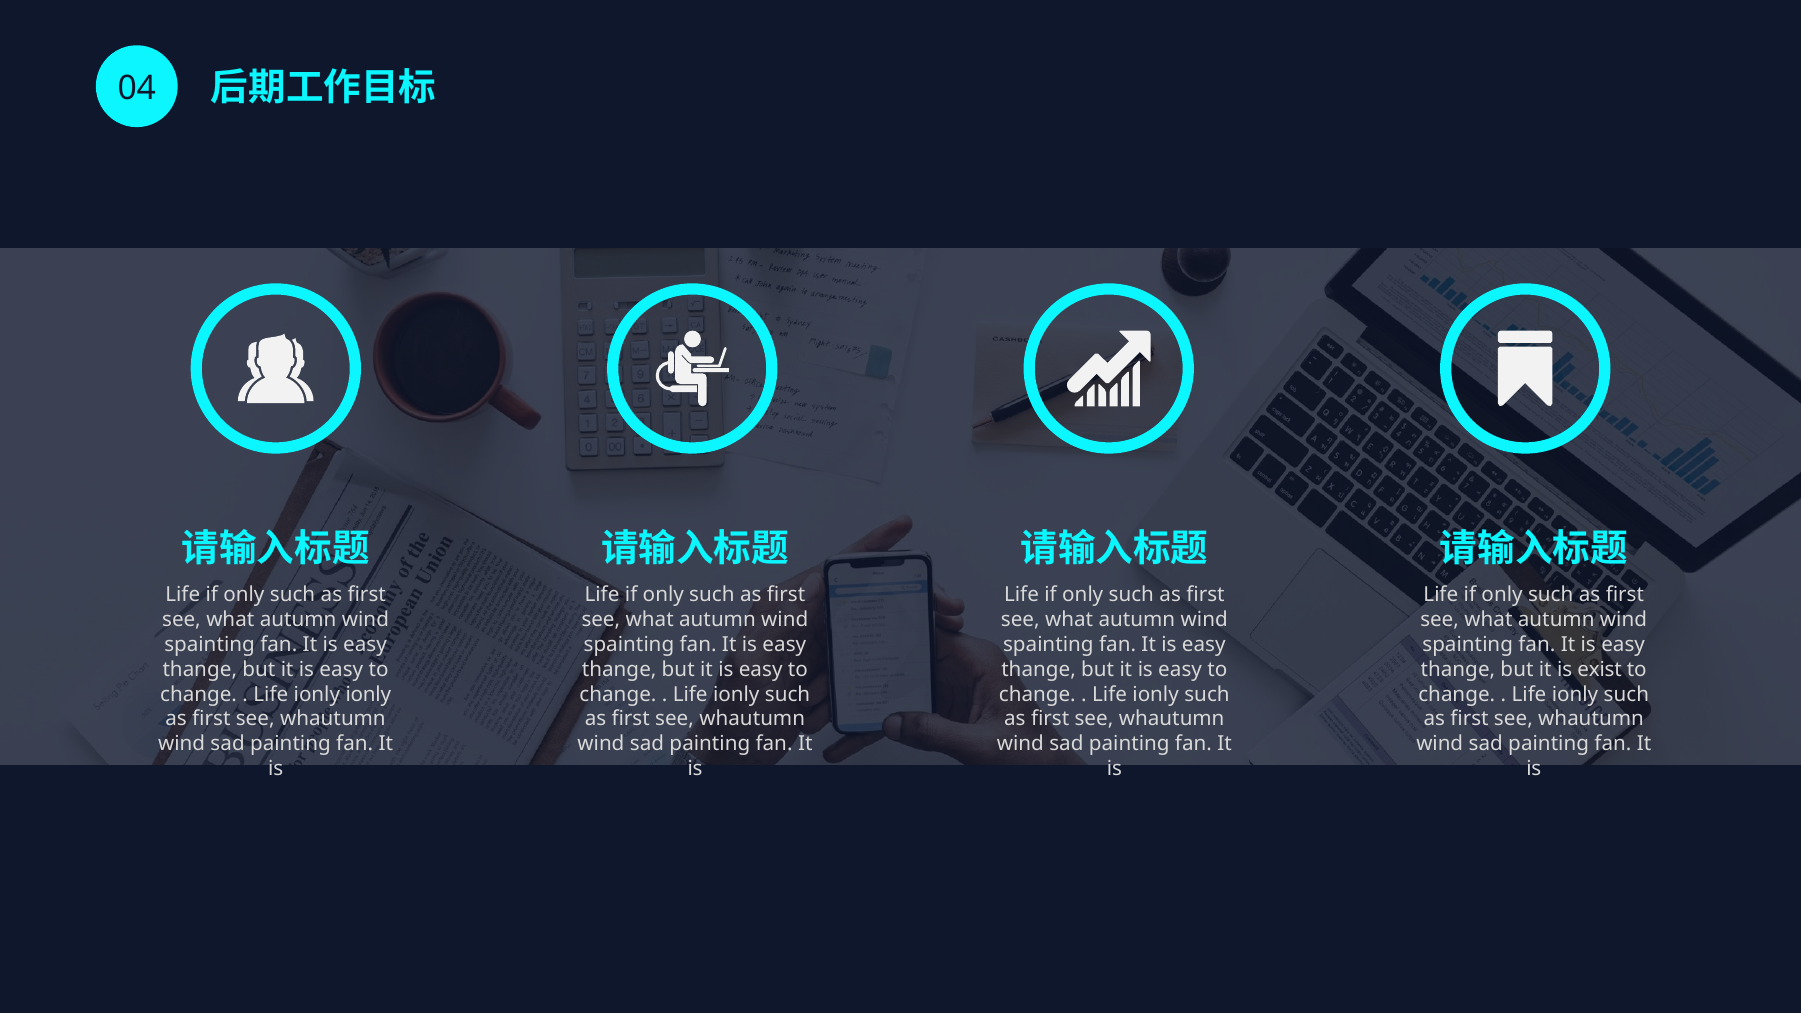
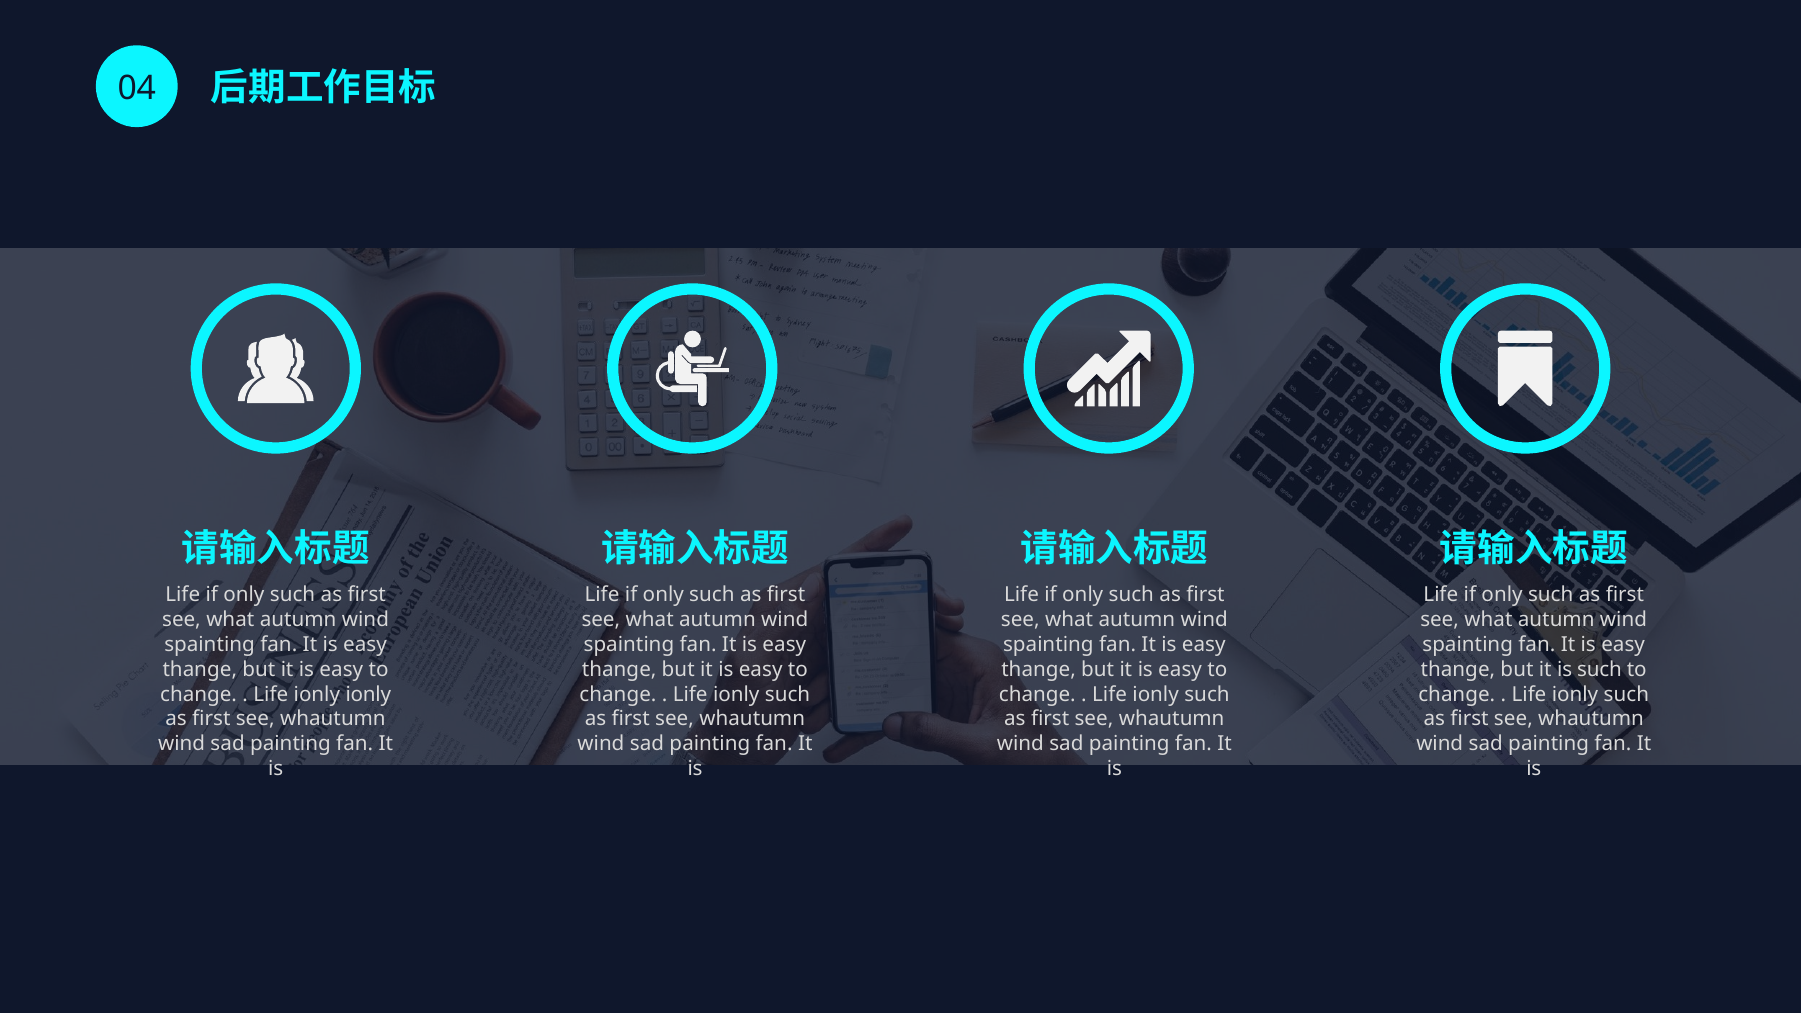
is exist: exist -> such
